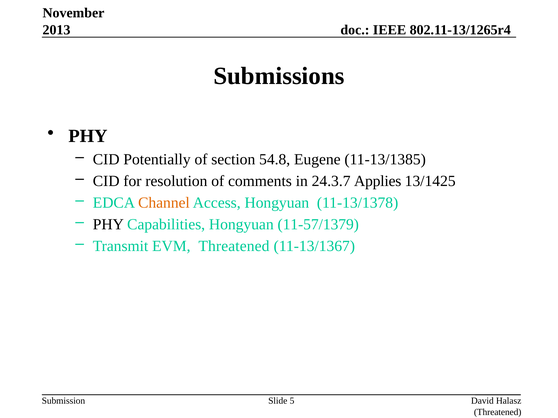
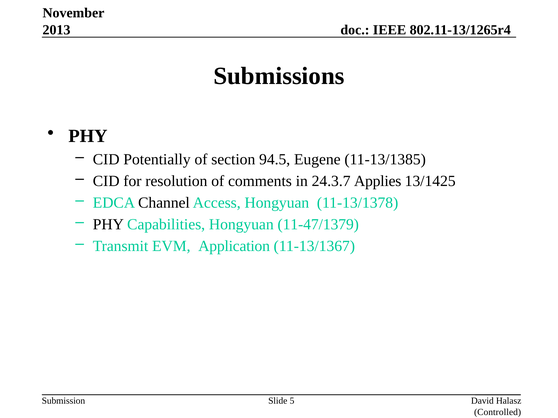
54.8: 54.8 -> 94.5
Channel colour: orange -> black
11-57/1379: 11-57/1379 -> 11-47/1379
EVM Threatened: Threatened -> Application
Threatened at (498, 413): Threatened -> Controlled
